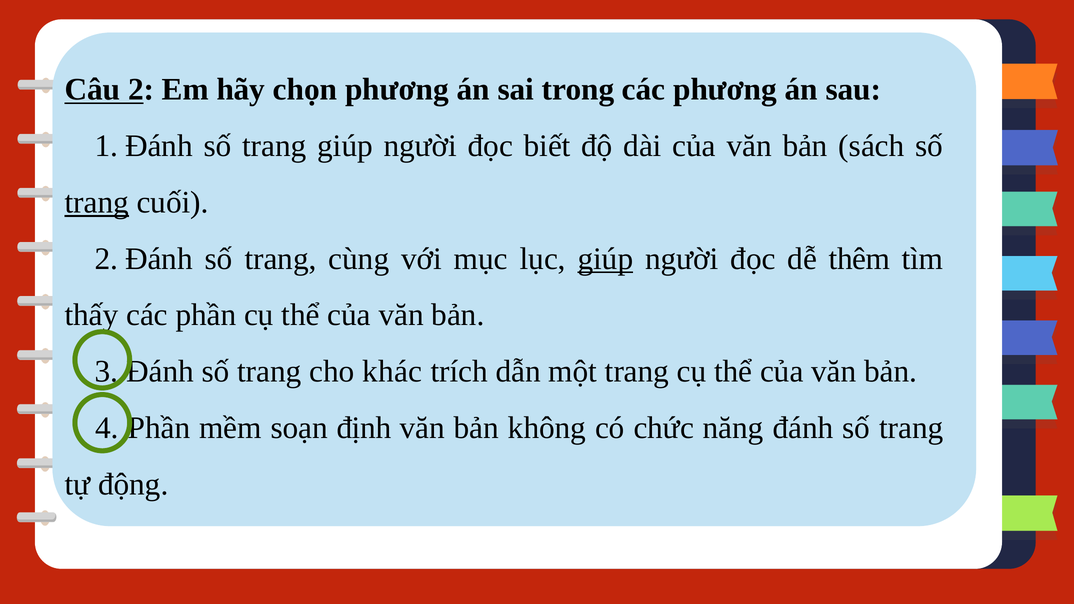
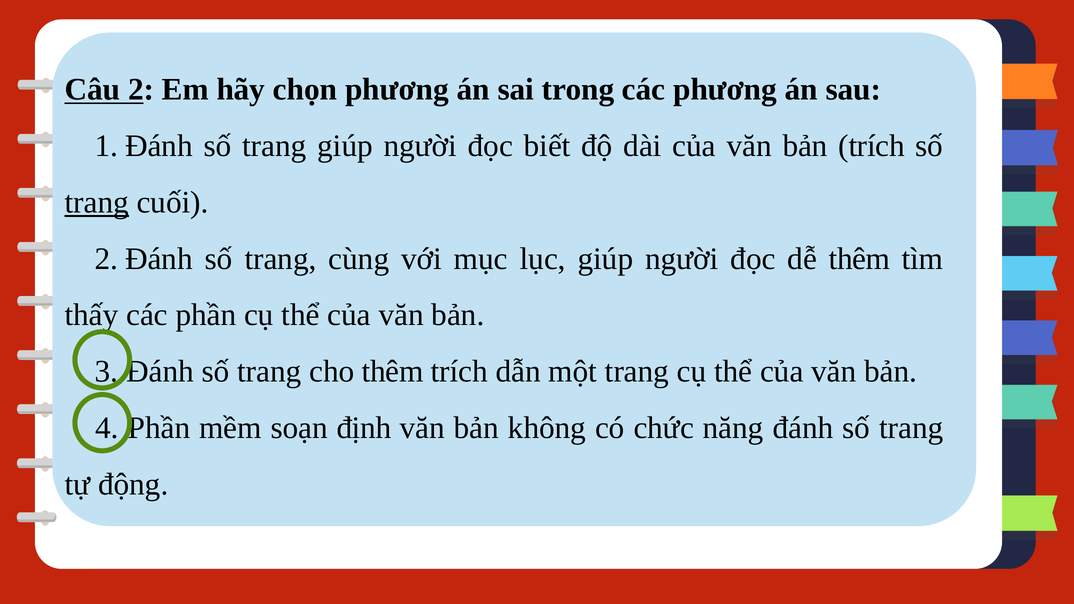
bản sách: sách -> trích
giúp at (605, 259) underline: present -> none
cho khác: khác -> thêm
